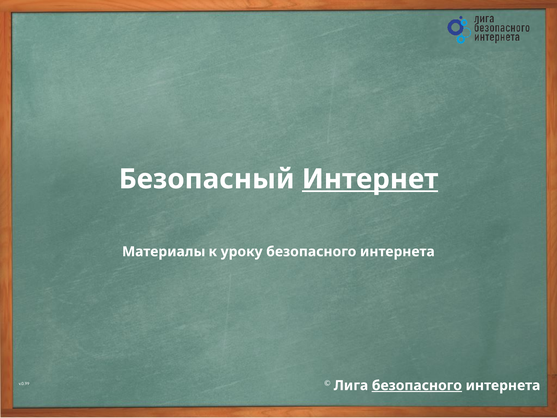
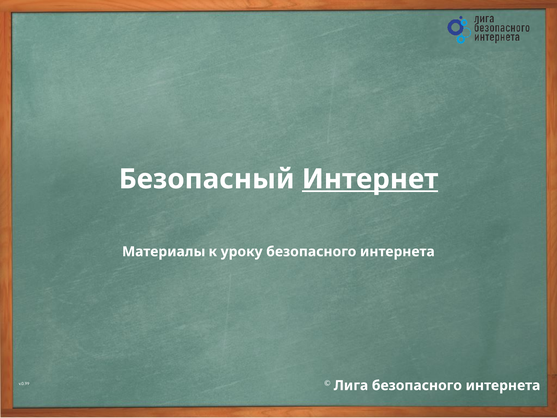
безопасного at (417, 385) underline: present -> none
